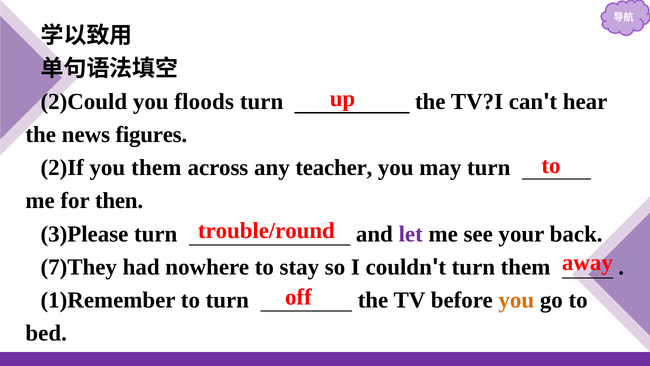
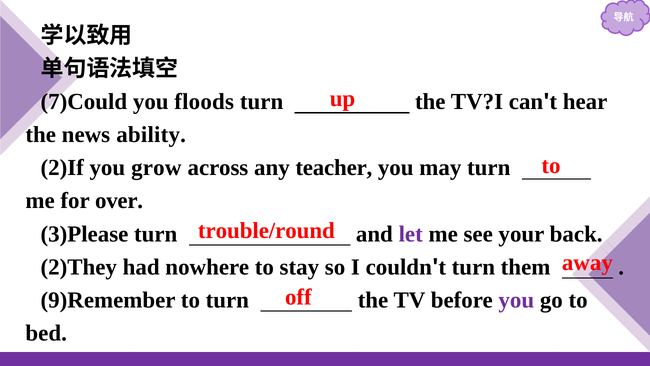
2)Could: 2)Could -> 7)Could
figures: figures -> ability
you them: them -> grow
then: then -> over
7)They: 7)They -> 2)They
1)Remember: 1)Remember -> 9)Remember
you at (516, 300) colour: orange -> purple
